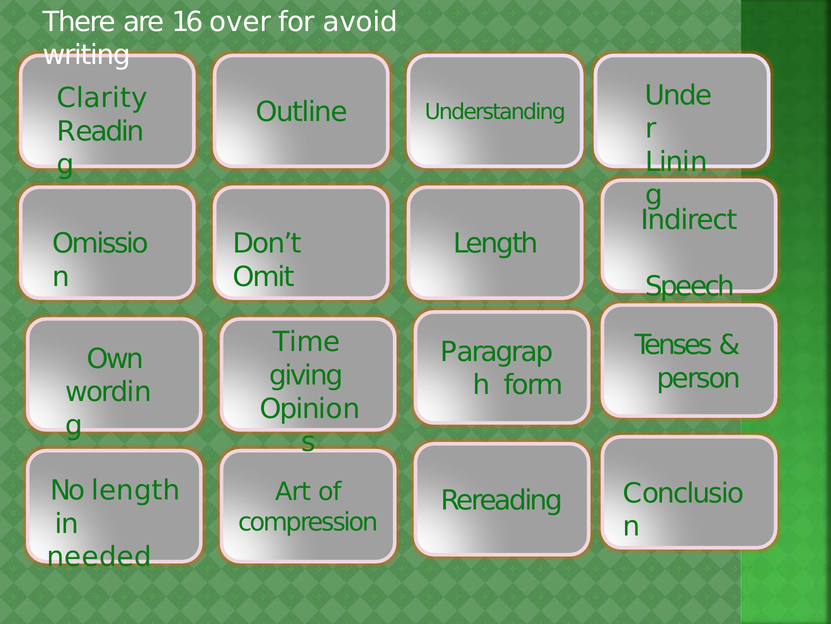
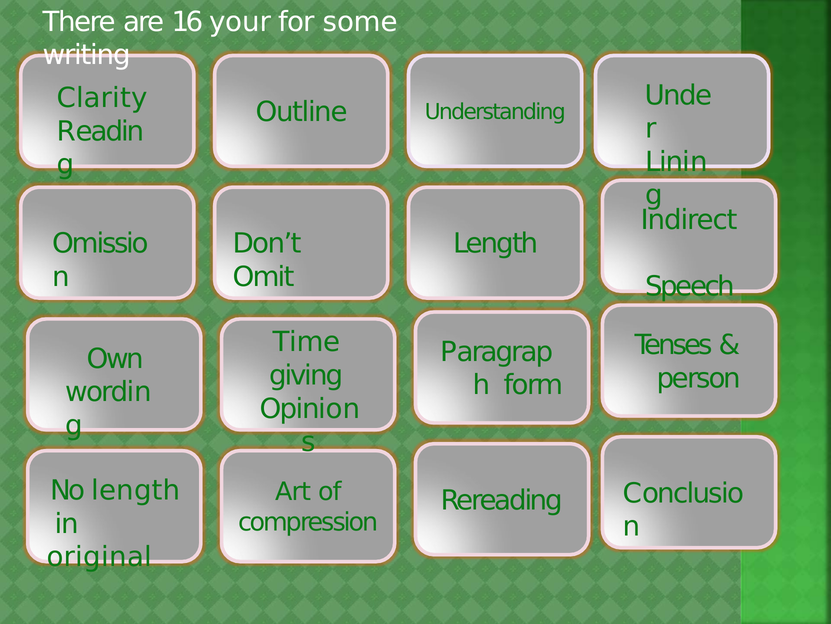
over: over -> your
avoid: avoid -> some
needed: needed -> original
